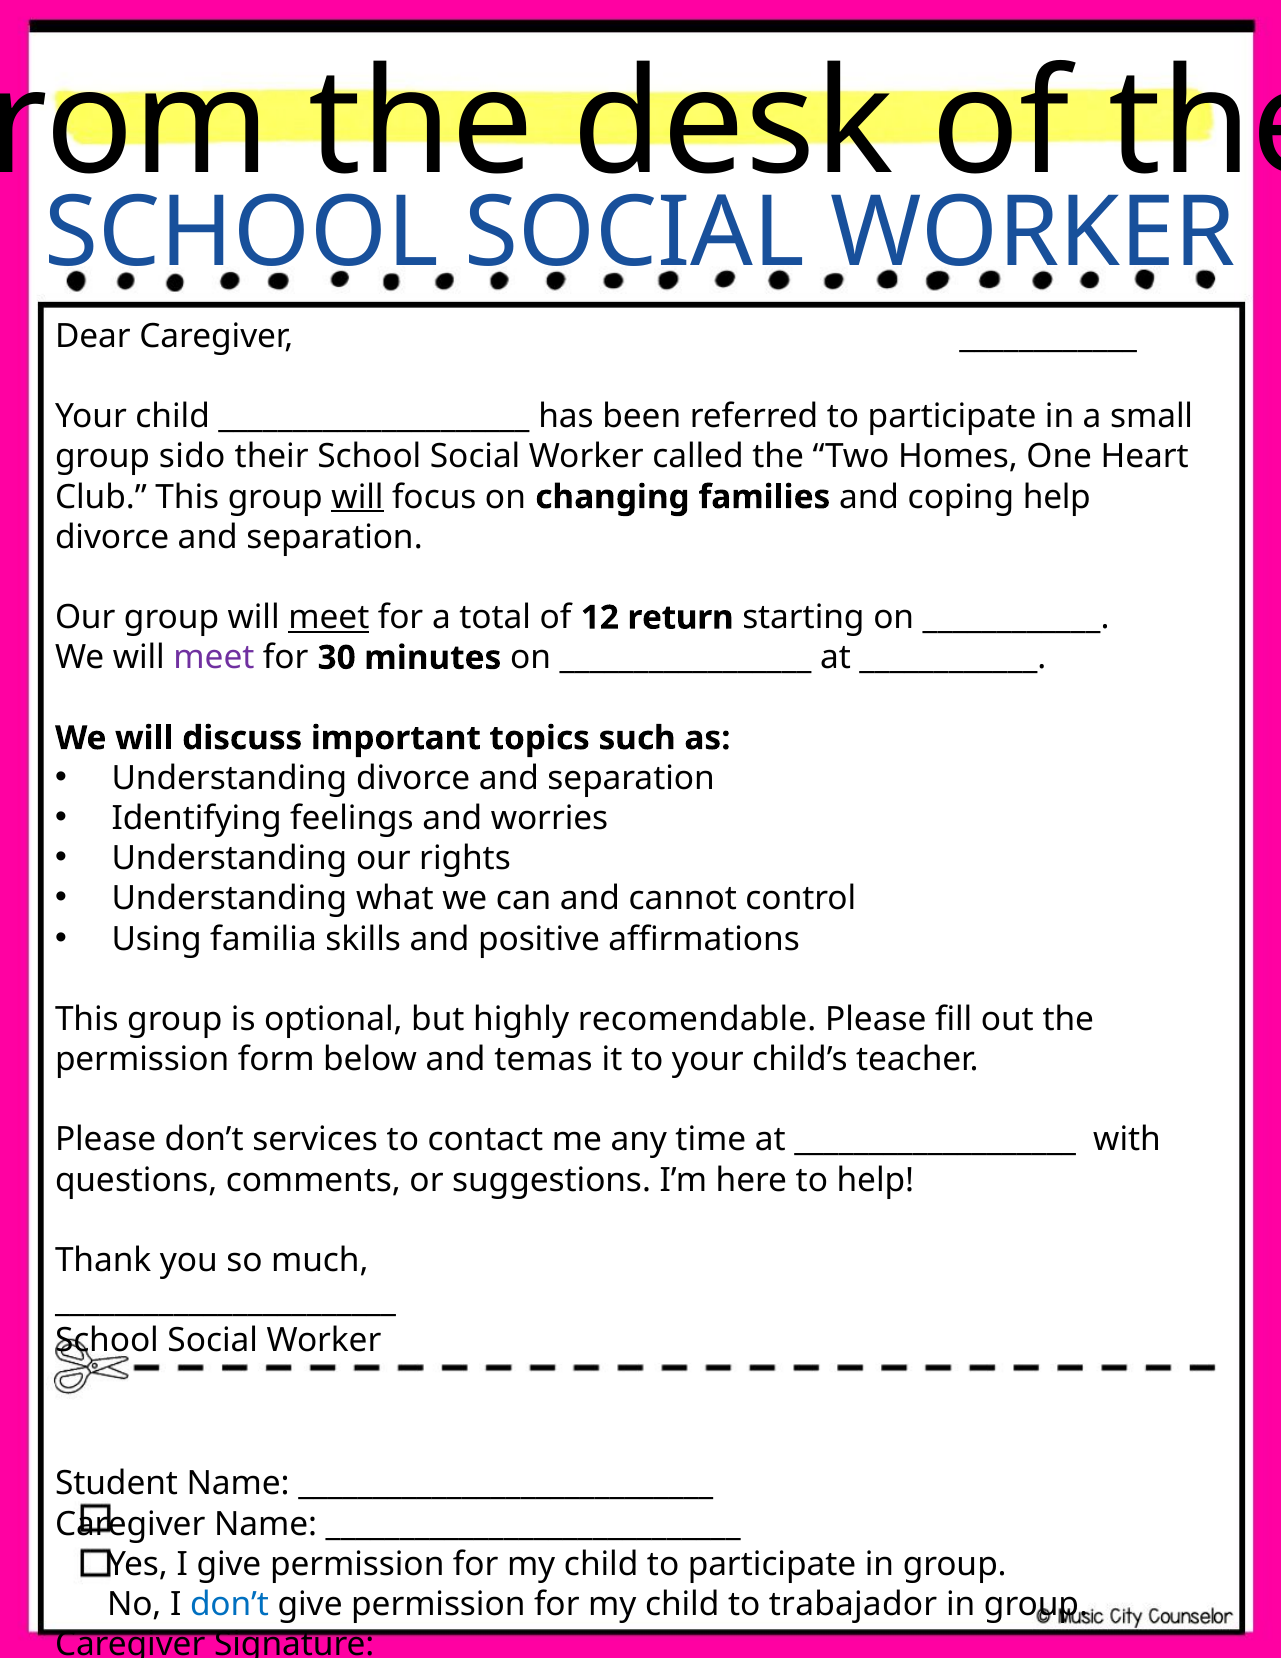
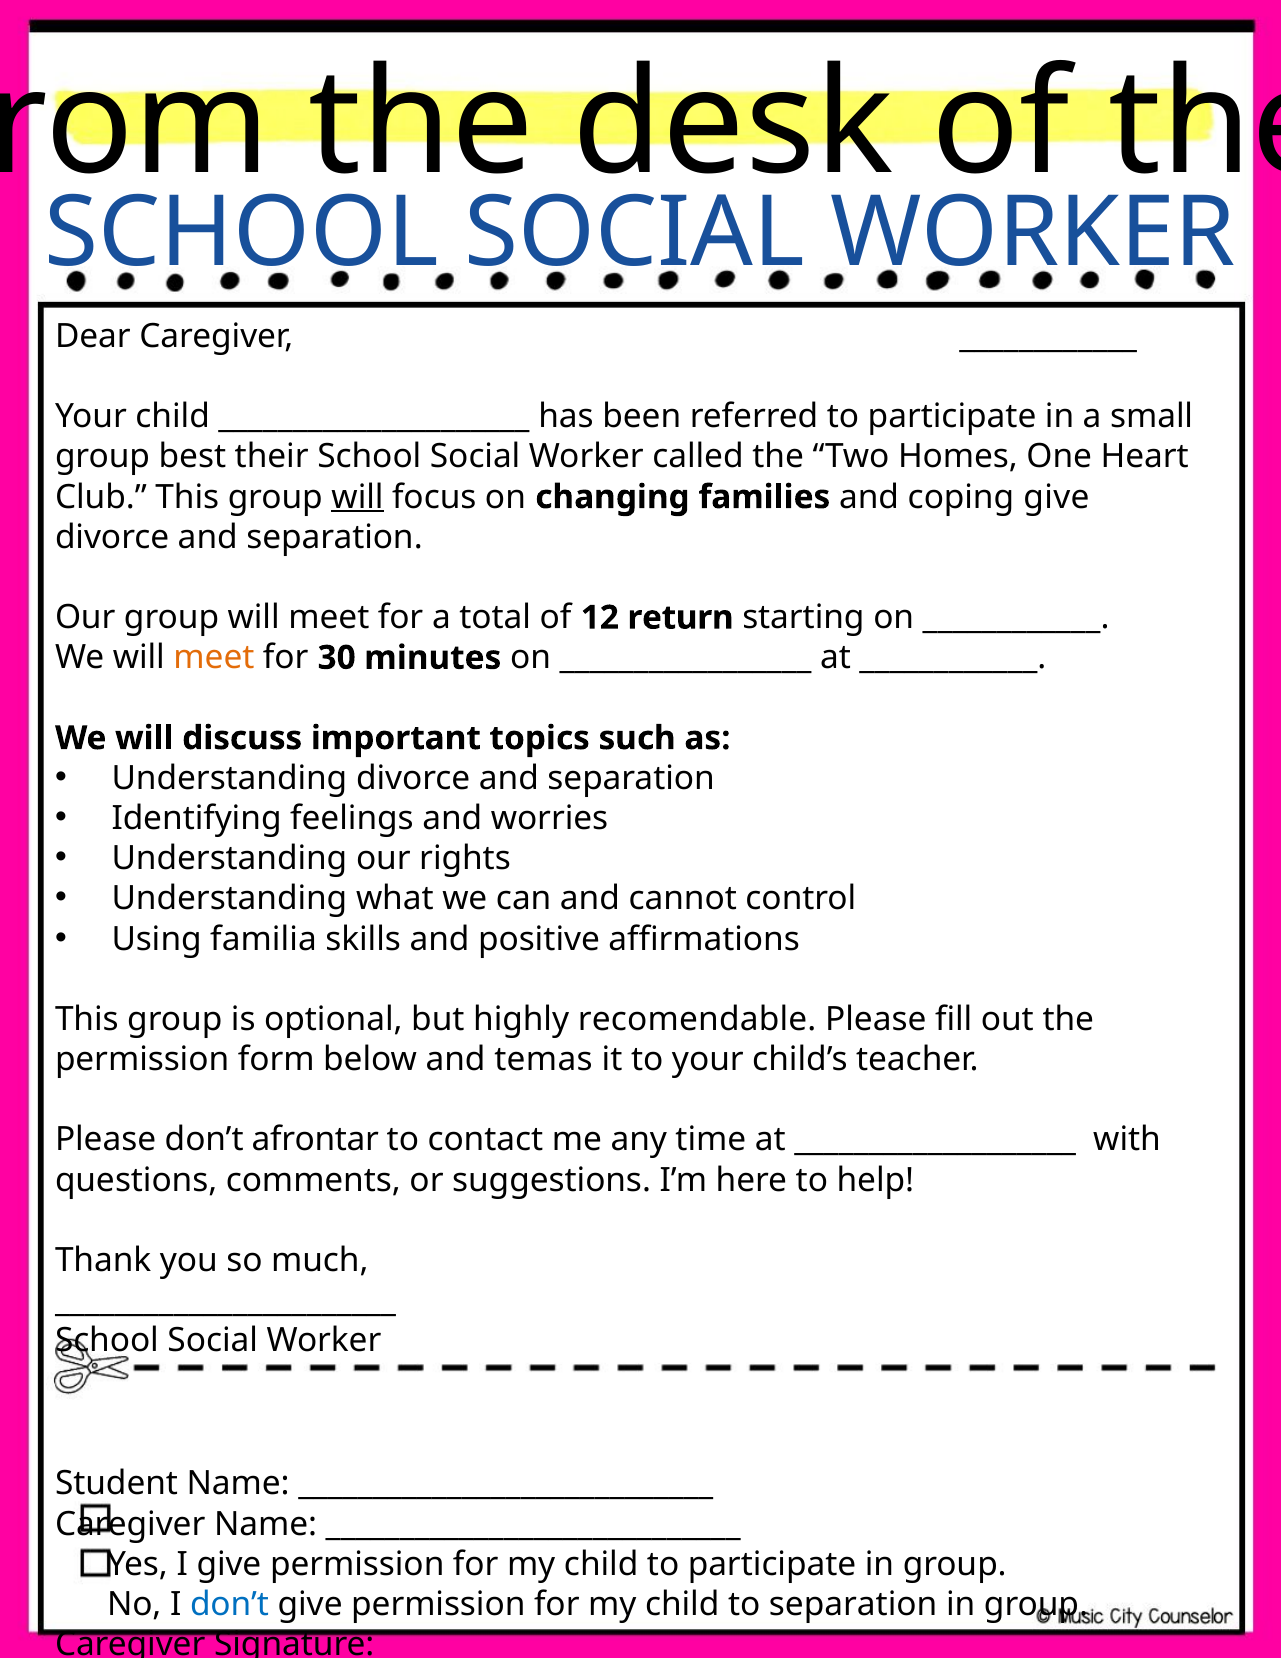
sido: sido -> best
coping help: help -> give
meet at (329, 618) underline: present -> none
meet at (214, 658) colour: purple -> orange
services: services -> afrontar
to trabajador: trabajador -> separation
